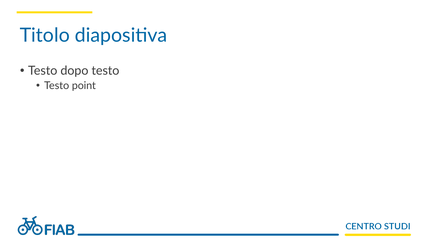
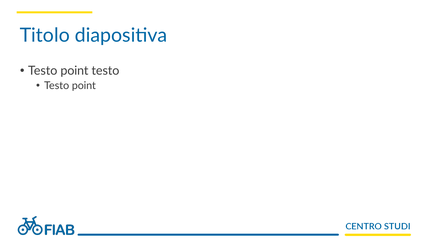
dopo at (74, 71): dopo -> point
